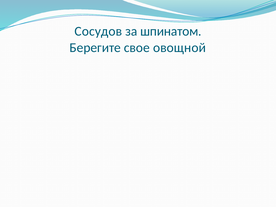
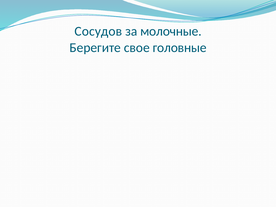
шпинатом: шпинатом -> молочные
овощной: овощной -> головные
